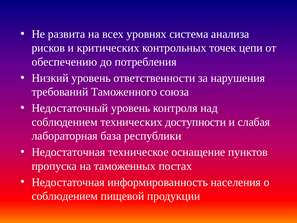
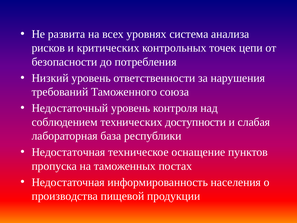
обеспечению: обеспечению -> безопасности
соблюдением at (65, 196): соблюдением -> производства
